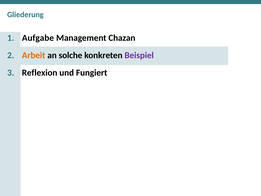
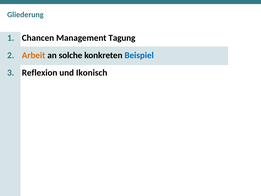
Aufgabe: Aufgabe -> Chancen
Chazan: Chazan -> Tagung
Beispiel colour: purple -> blue
Fungiert: Fungiert -> Ikonisch
